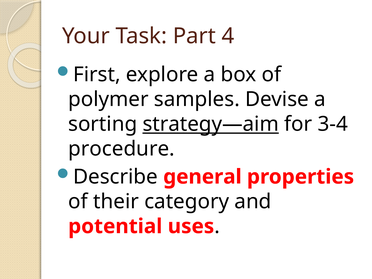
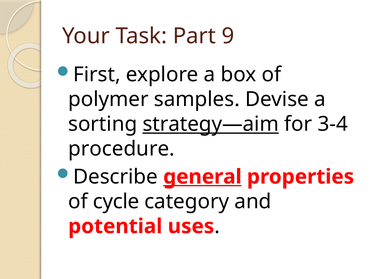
4: 4 -> 9
general underline: none -> present
their: their -> cycle
